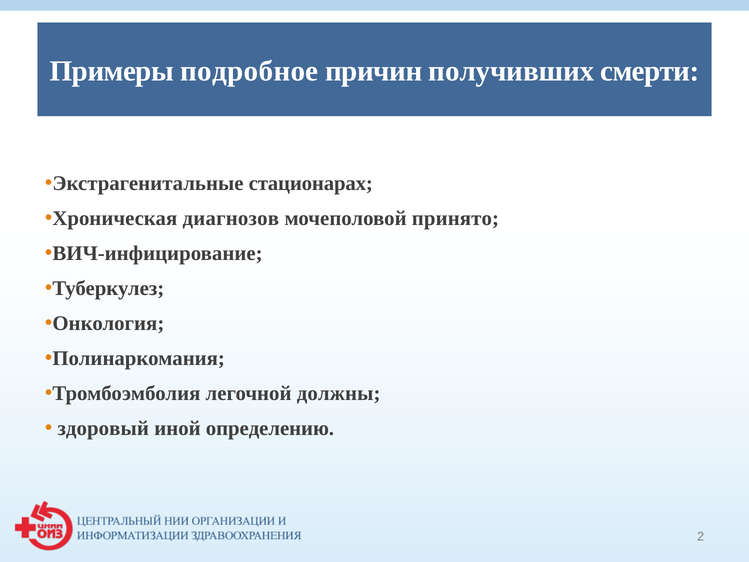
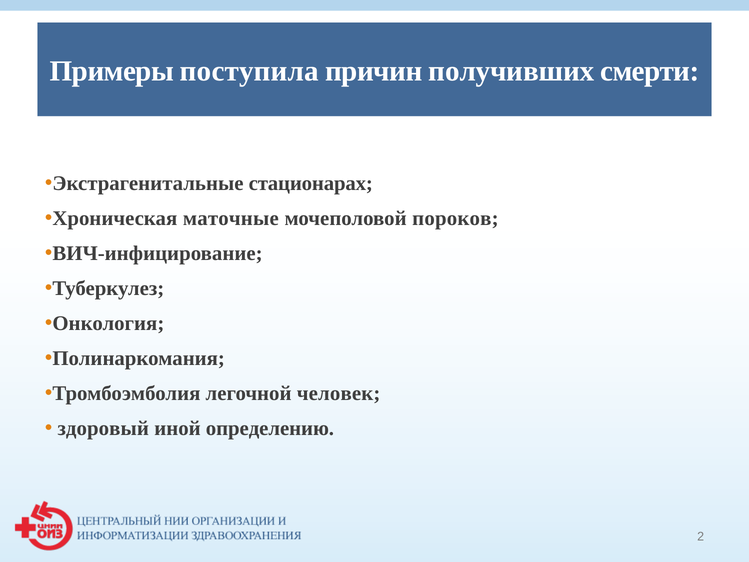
подробное: подробное -> поступила
диагнозов: диагнозов -> маточные
принято: принято -> пороков
должны: должны -> человек
